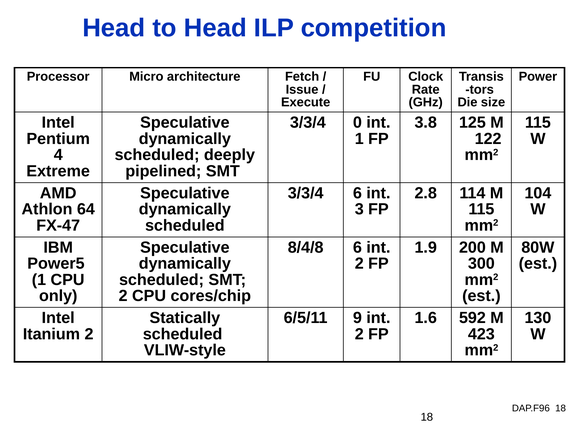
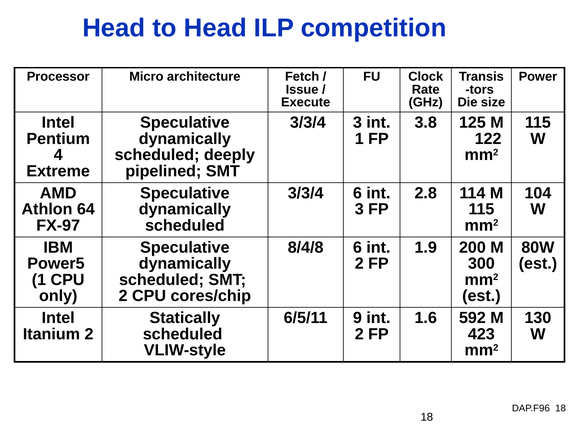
3/3/4 0: 0 -> 3
FX-47: FX-47 -> FX-97
